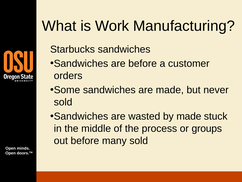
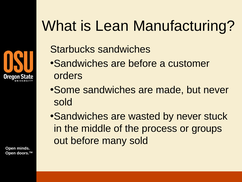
Work: Work -> Lean
by made: made -> never
